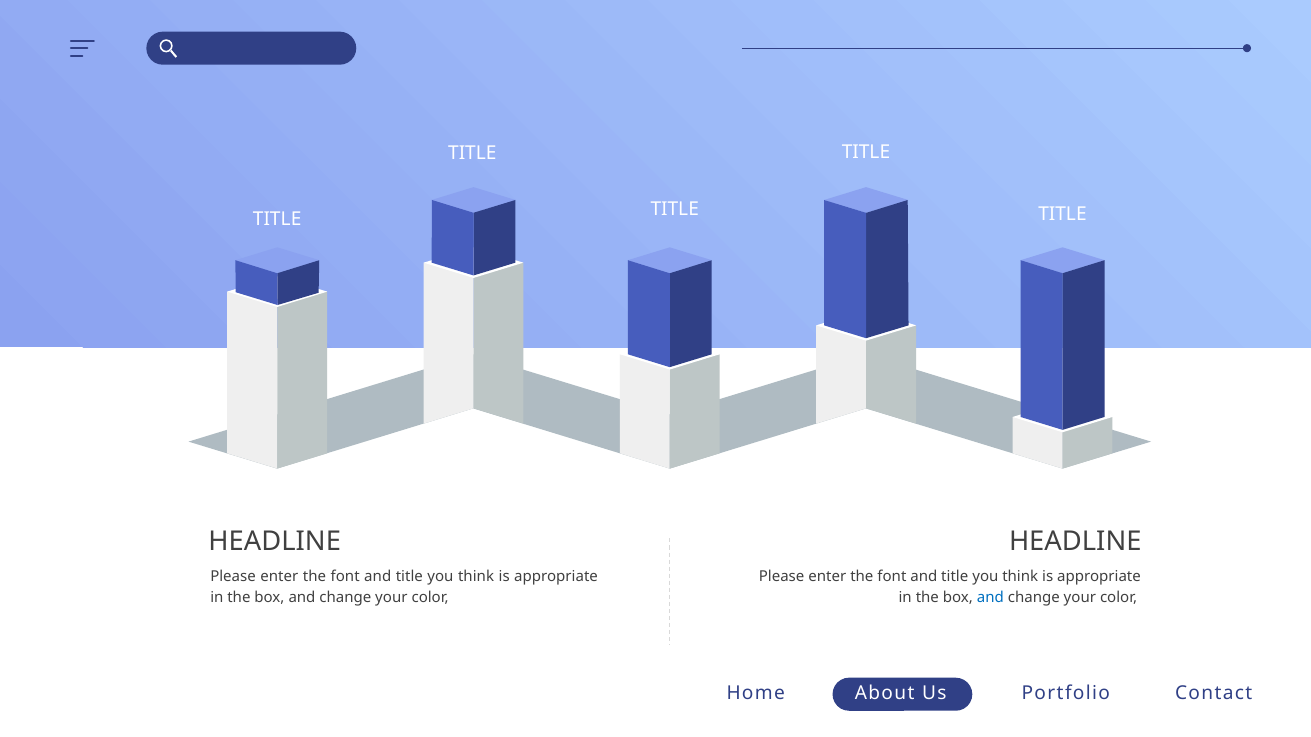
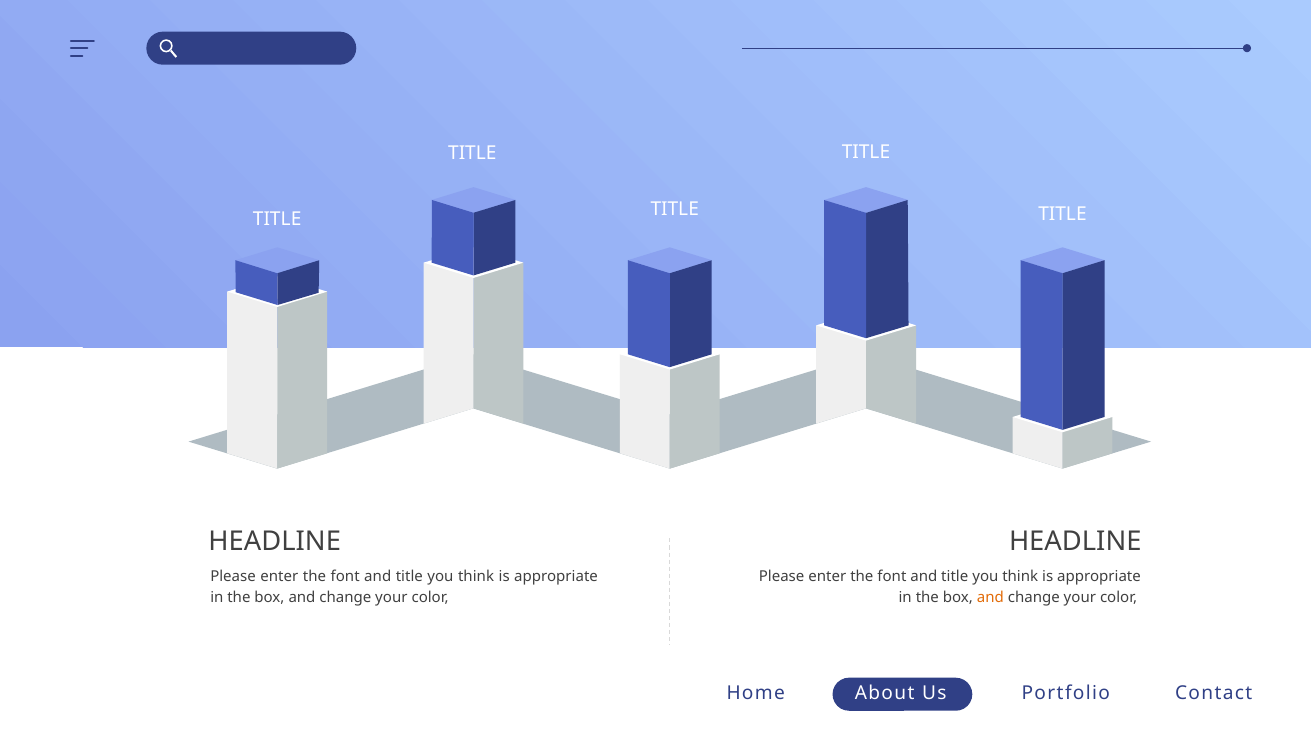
and at (990, 598) colour: blue -> orange
